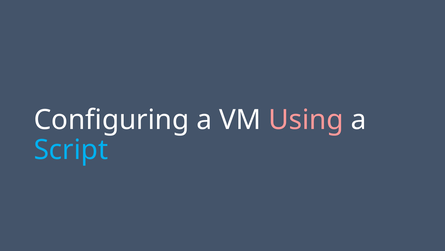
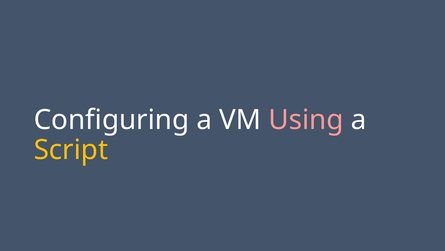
Script colour: light blue -> yellow
